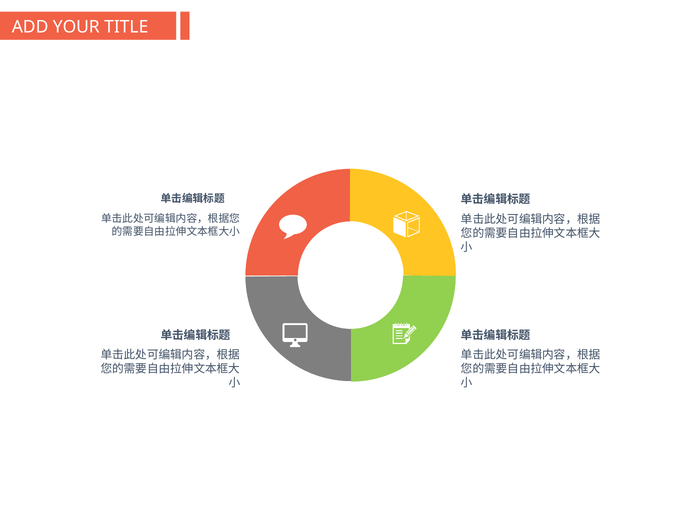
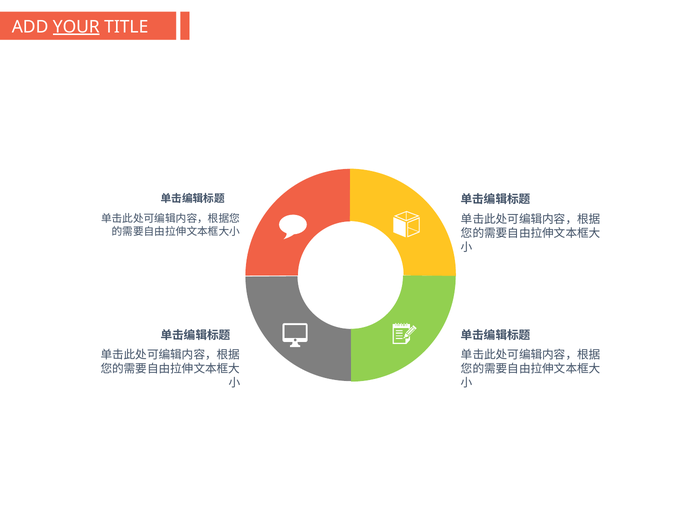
YOUR underline: none -> present
